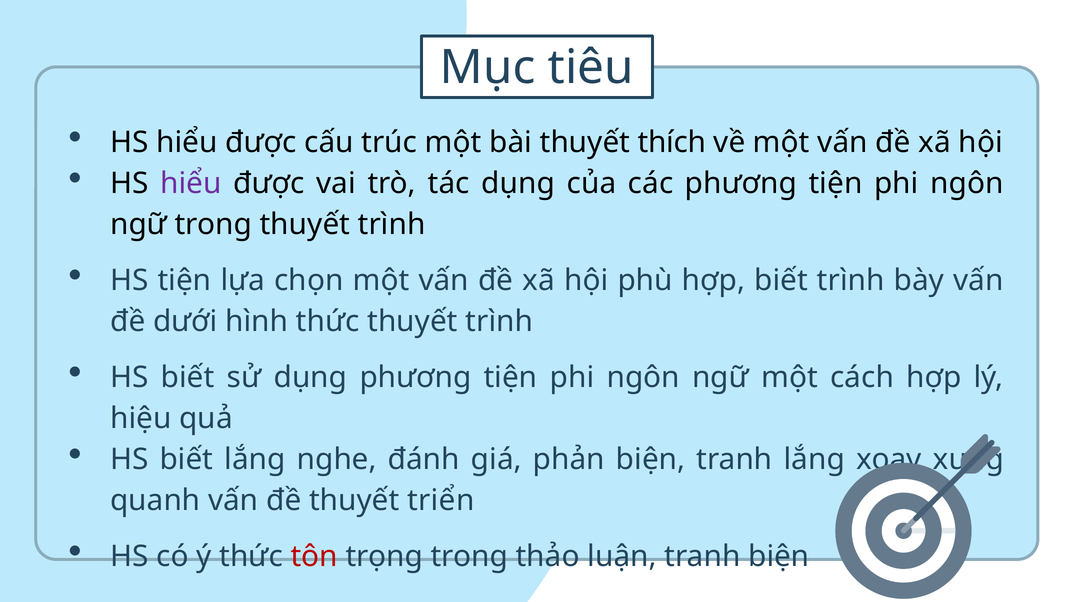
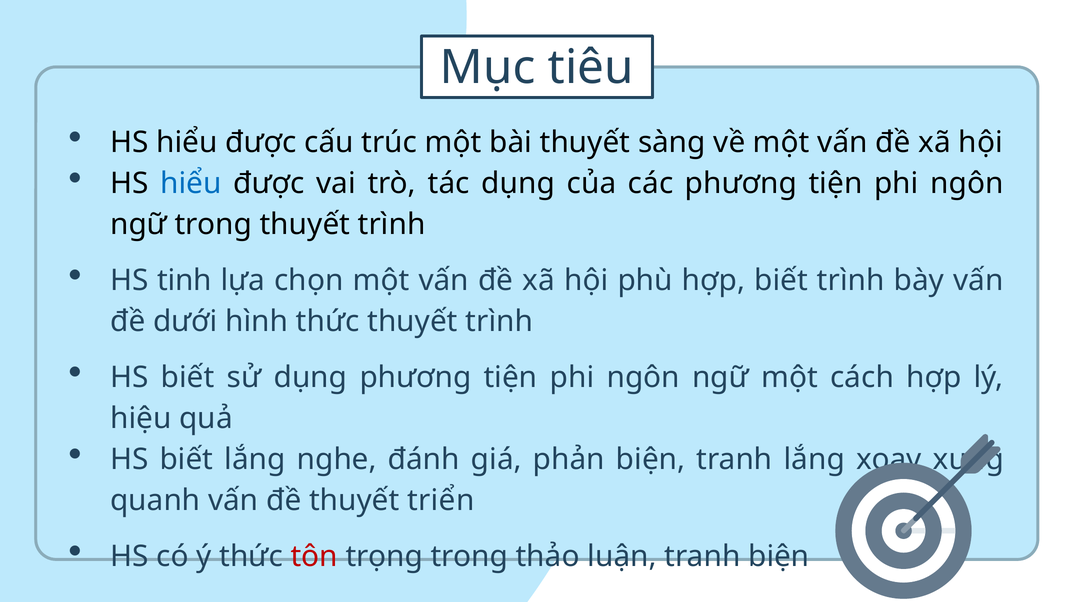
thích: thích -> sàng
hiểu at (191, 184) colour: purple -> blue
HS tiện: tiện -> tinh
